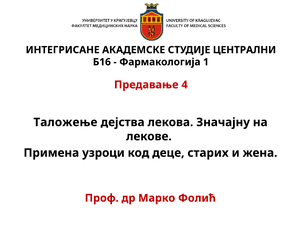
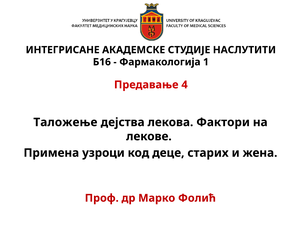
ЦЕНТРАЛНИ: ЦЕНТРАЛНИ -> НАСЛУТИТИ
Значајну: Значајну -> Фактори
